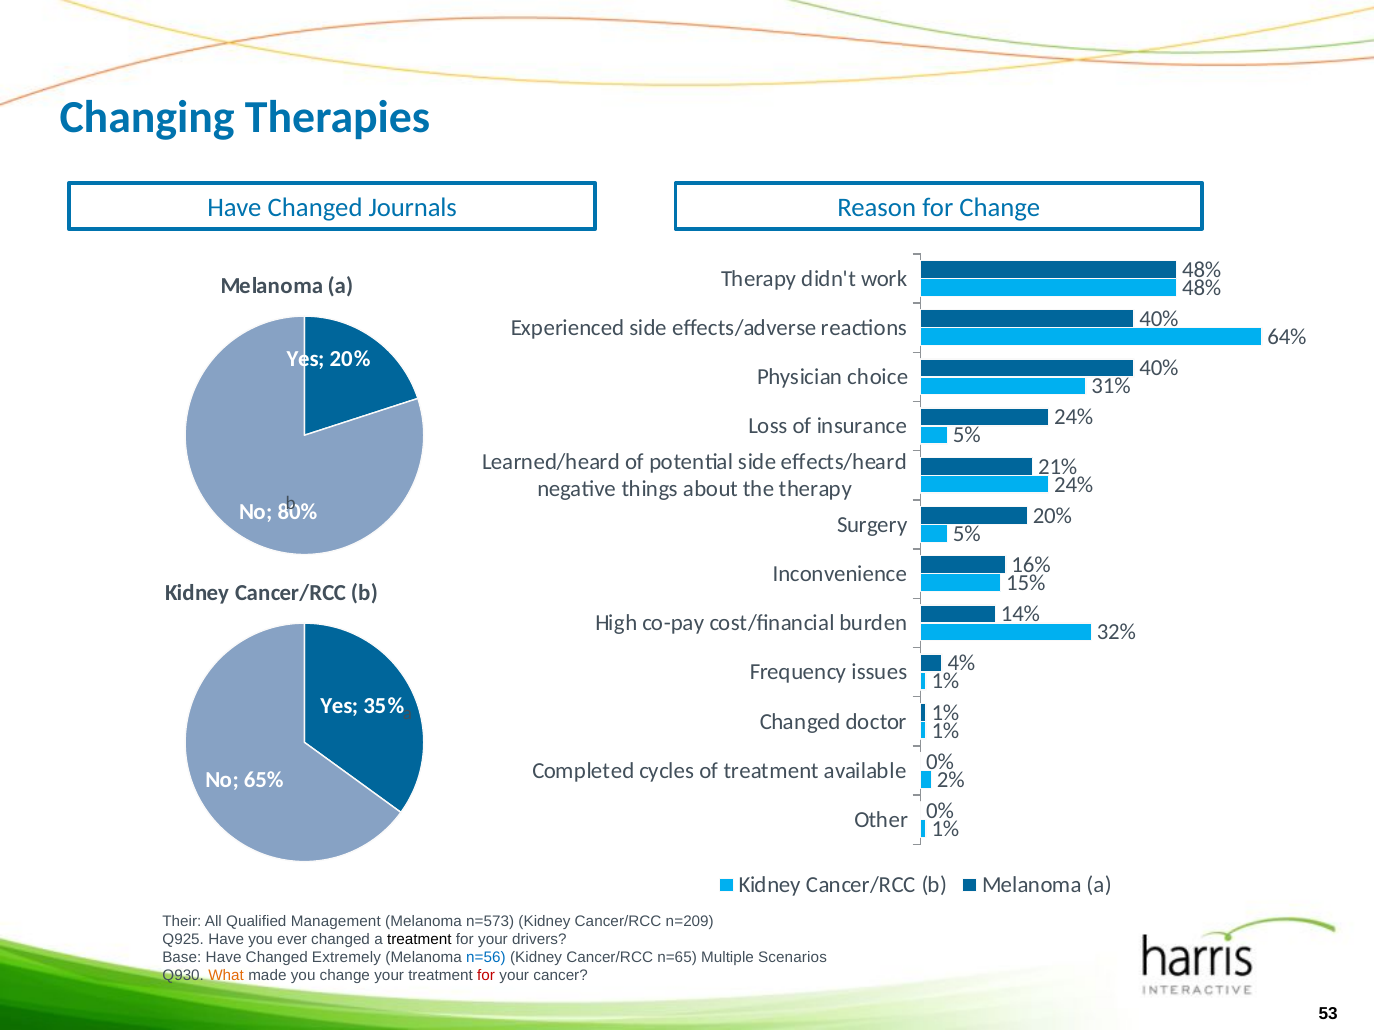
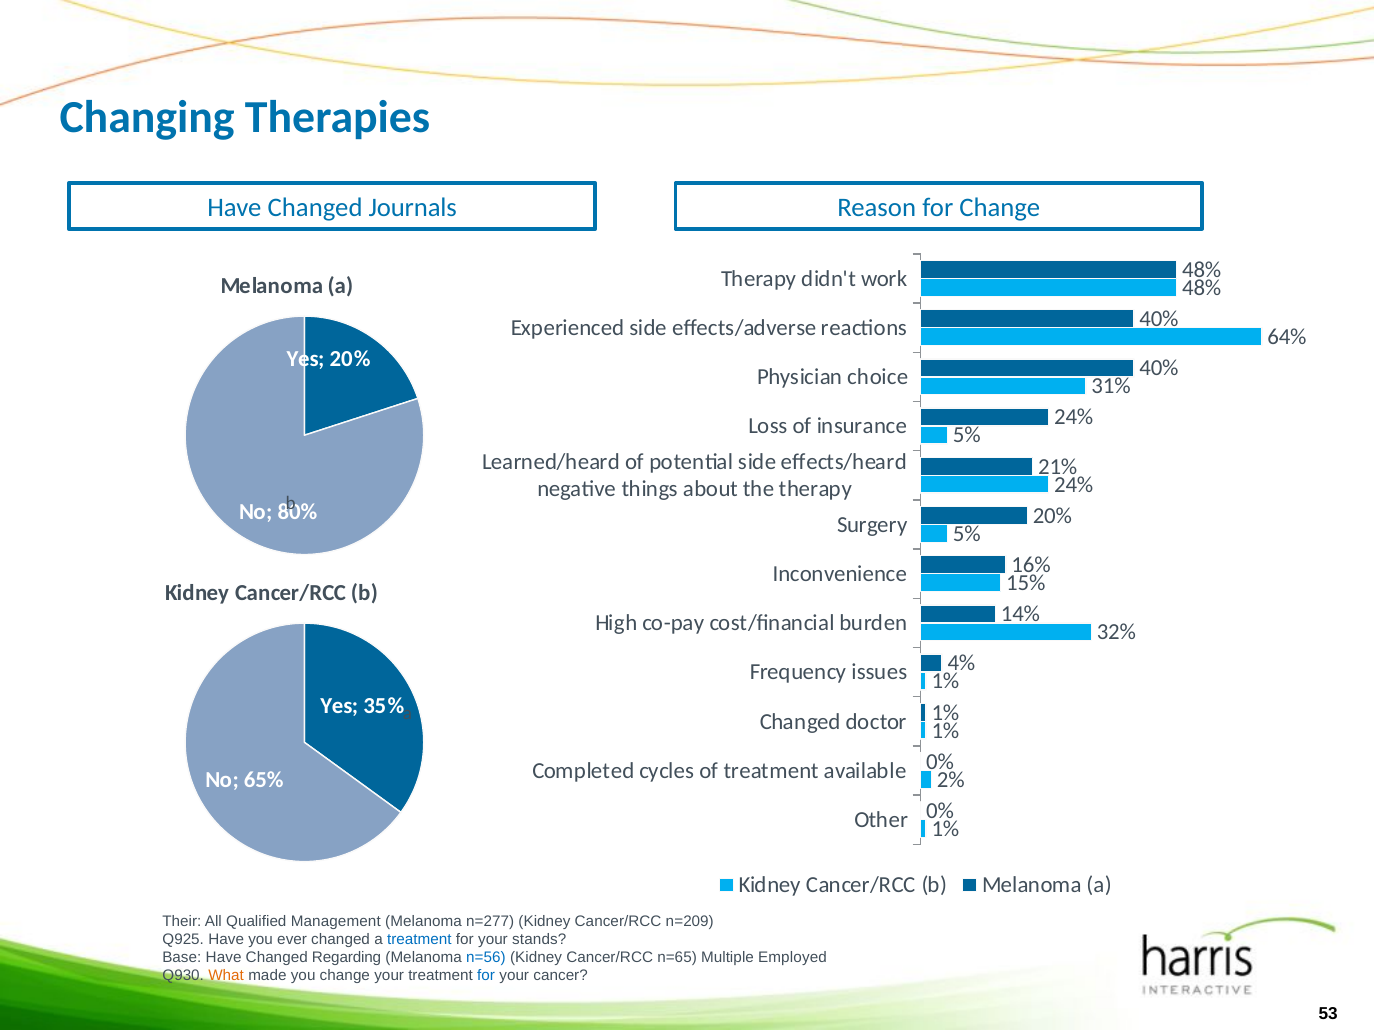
n=573: n=573 -> n=277
treatment at (419, 940) colour: black -> blue
drivers: drivers -> stands
Extremely: Extremely -> Regarding
Scenarios: Scenarios -> Employed
for at (486, 976) colour: red -> blue
